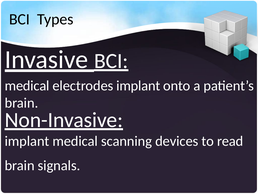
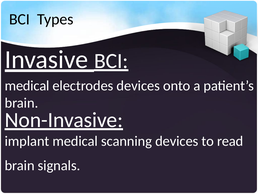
electrodes implant: implant -> devices
